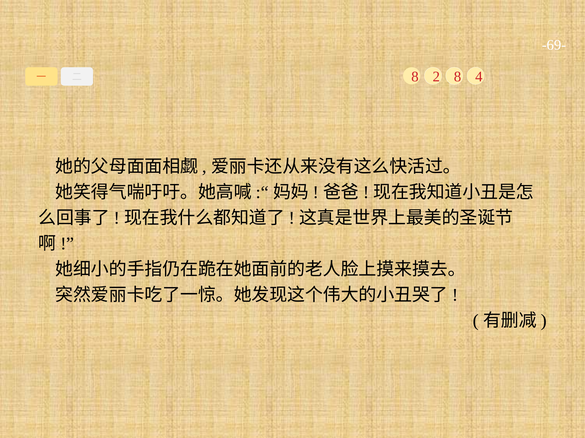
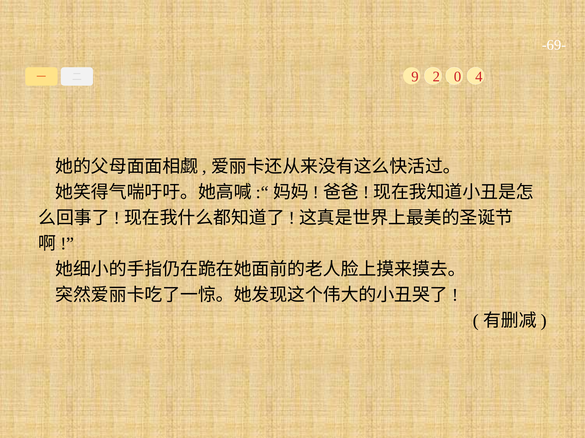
8 at (415, 77): 8 -> 9
2 8: 8 -> 0
